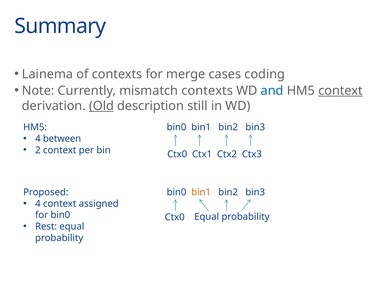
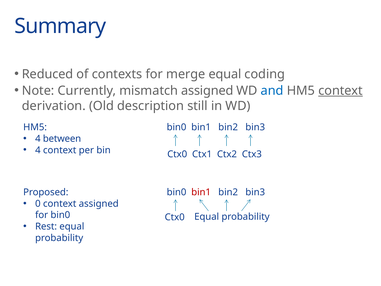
Lainema: Lainema -> Reduced
merge cases: cases -> equal
mismatch contexts: contexts -> assigned
Old underline: present -> none
2 at (38, 150): 2 -> 4
bin1 at (201, 192) colour: orange -> red
4 at (38, 203): 4 -> 0
